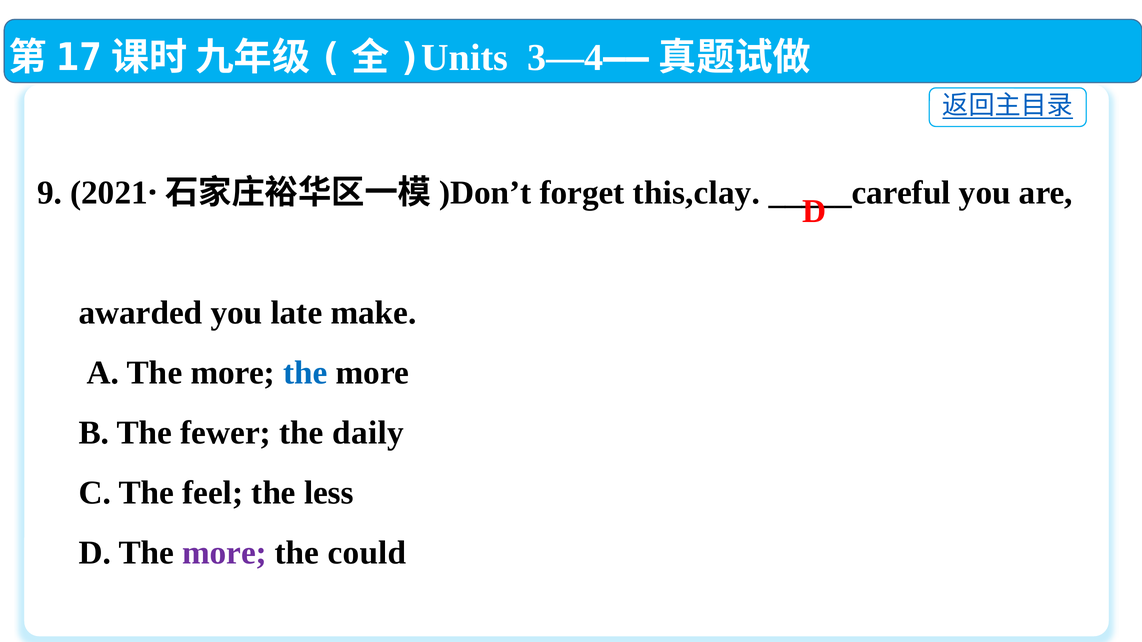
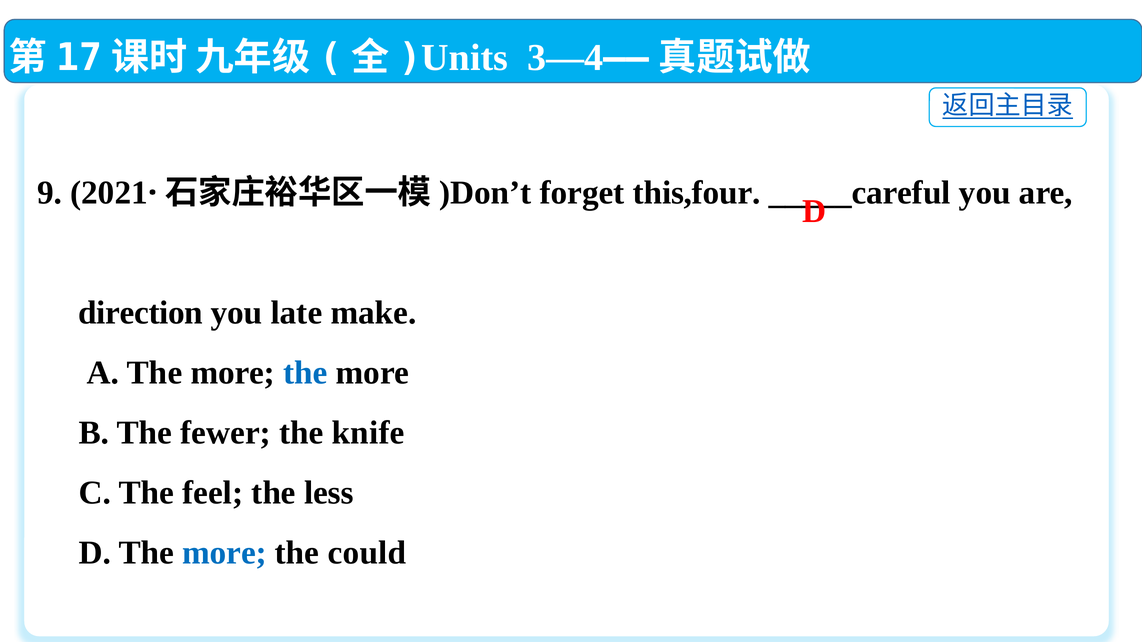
this,clay: this,clay -> this,four
awarded: awarded -> direction
daily: daily -> knife
more at (225, 553) colour: purple -> blue
